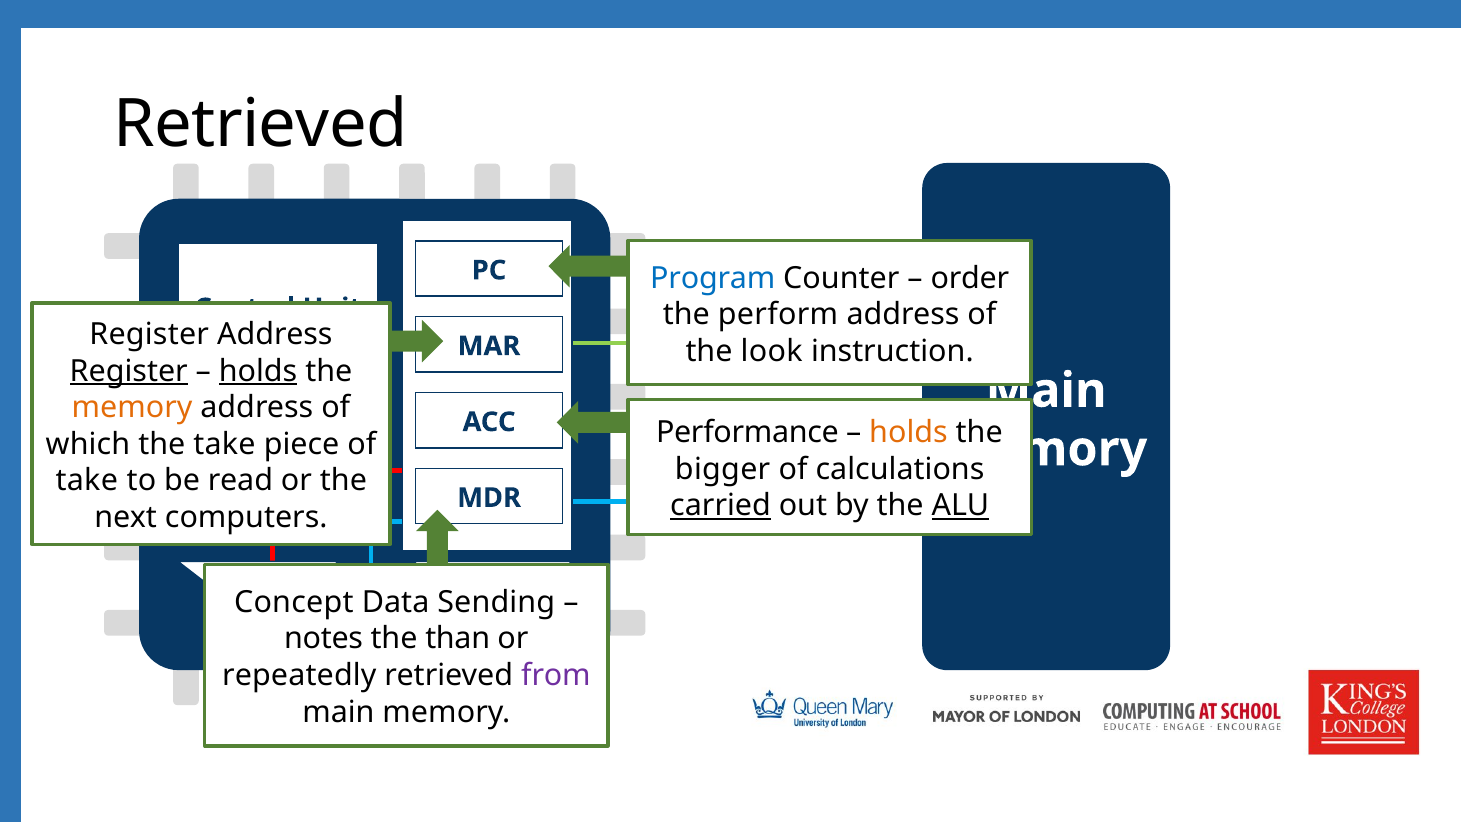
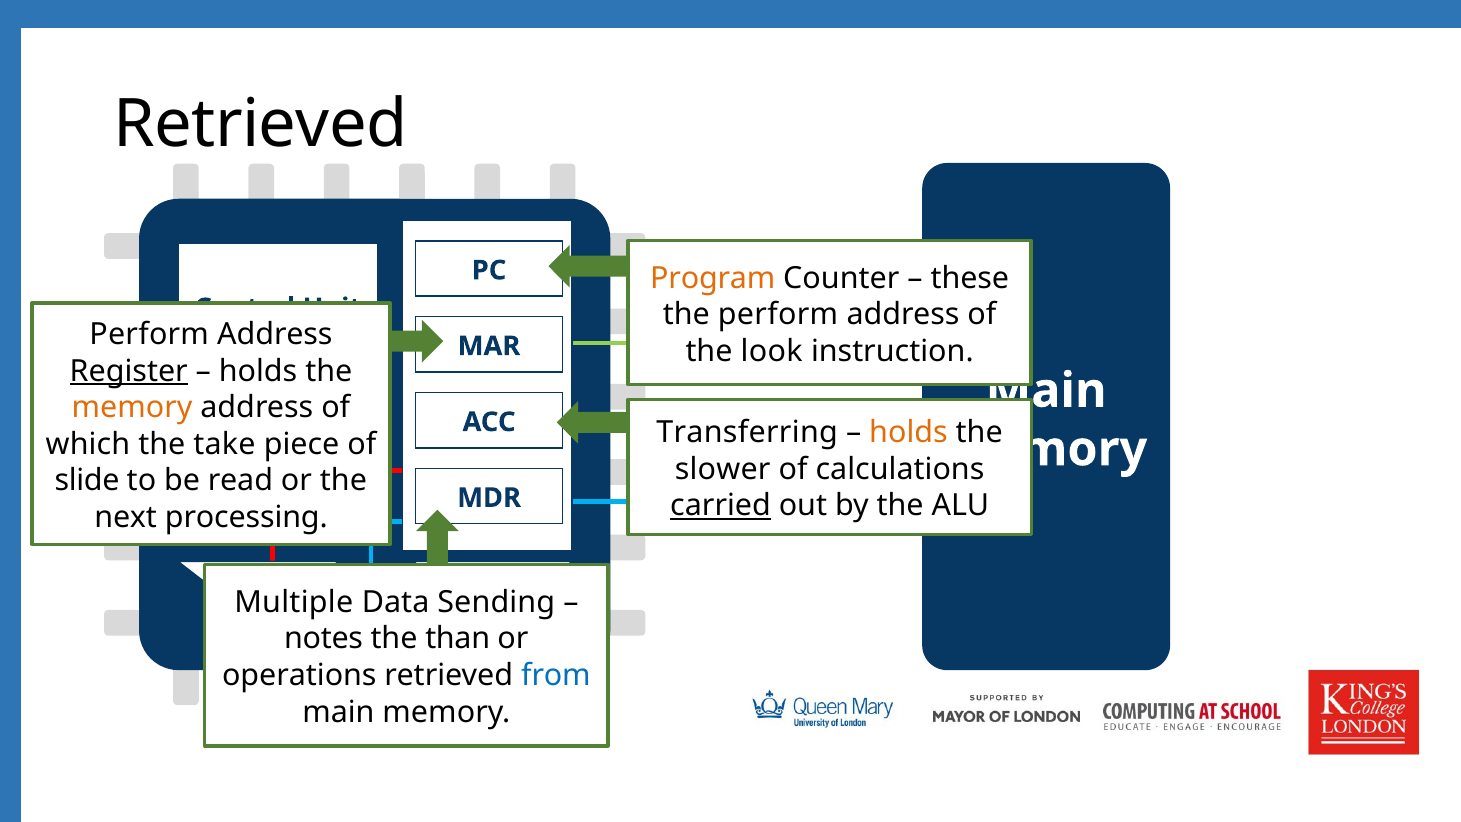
Program colour: blue -> orange
order: order -> these
Register at (149, 334): Register -> Perform
holds at (258, 371) underline: present -> none
Performance: Performance -> Transferring
bigger: bigger -> slower
take at (87, 481): take -> slide
ALU at (960, 506) underline: present -> none
computers: computers -> processing
Concept: Concept -> Multiple
repeatedly: repeatedly -> operations
from colour: purple -> blue
